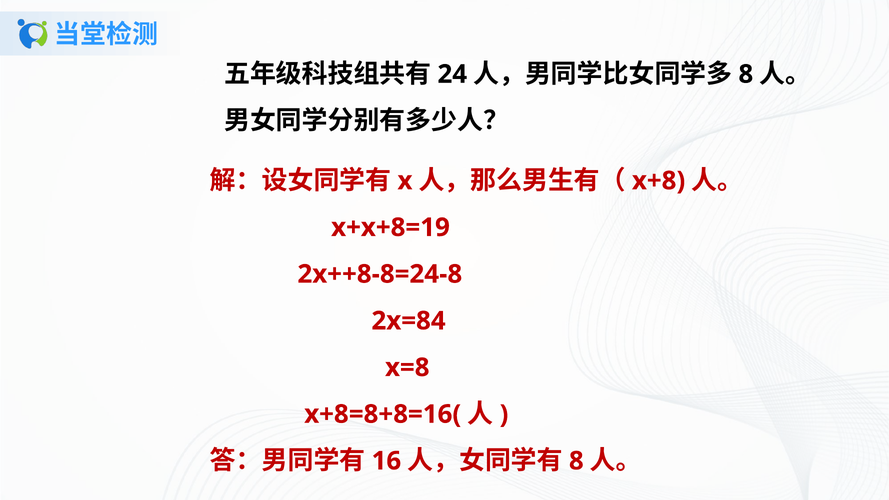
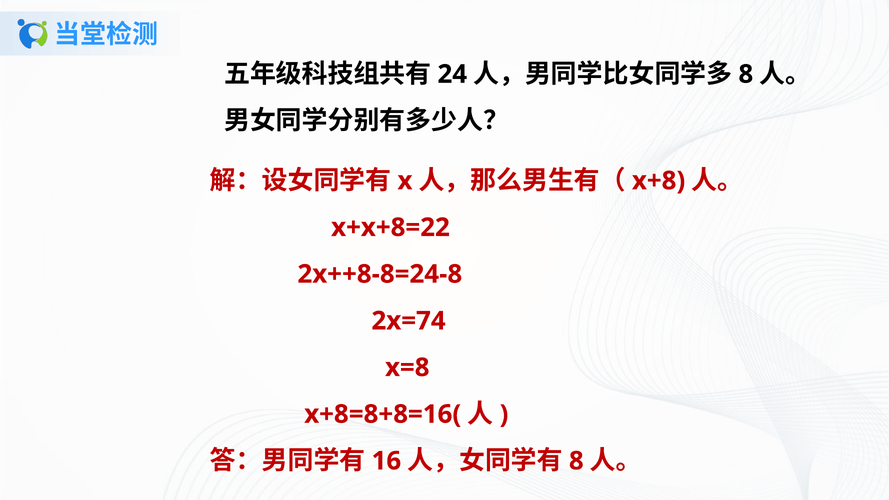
x+x+8=19: x+x+8=19 -> x+x+8=22
2x=84: 2x=84 -> 2x=74
